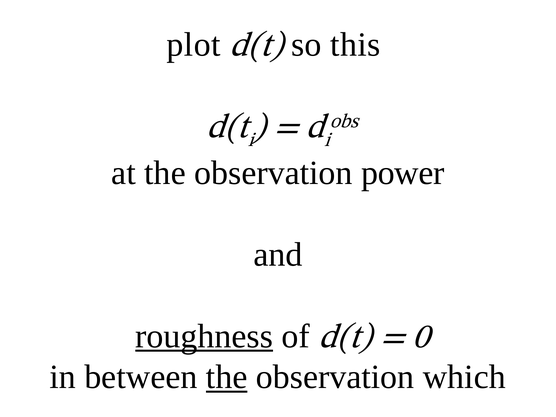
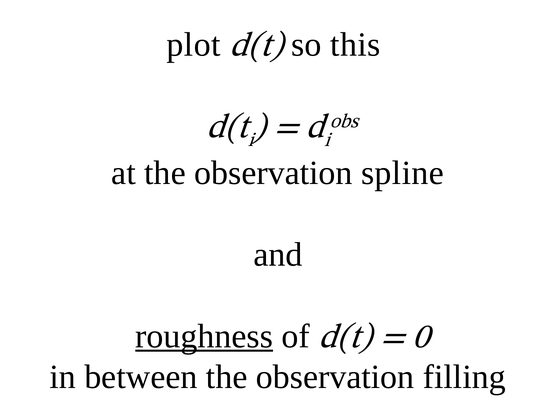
power: power -> spline
the at (227, 377) underline: present -> none
which: which -> filling
